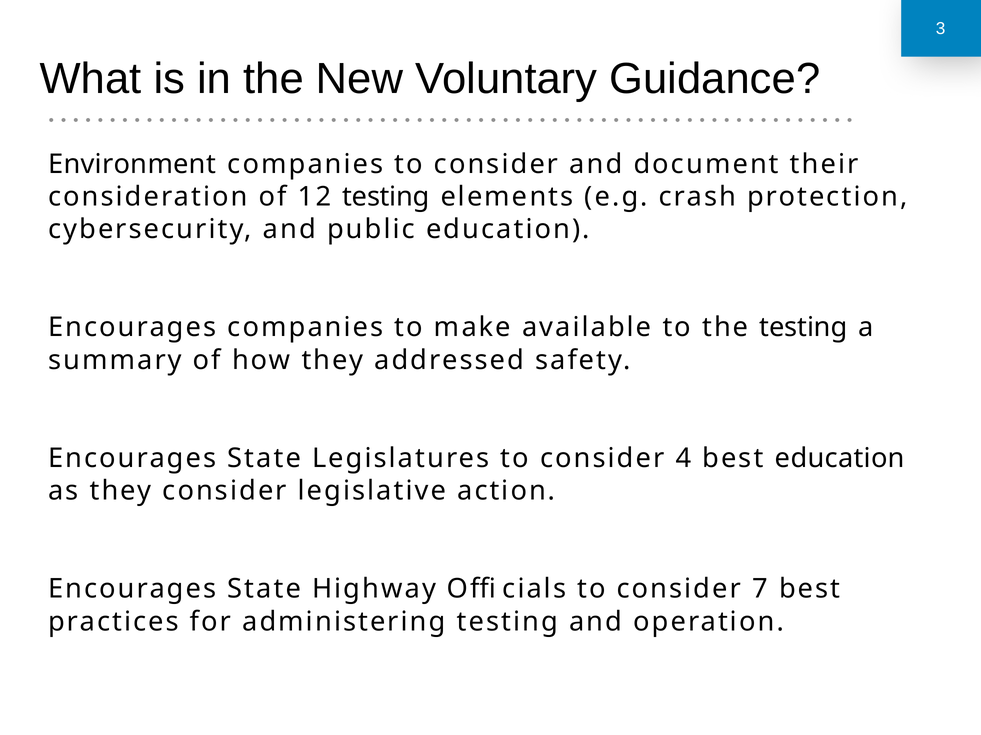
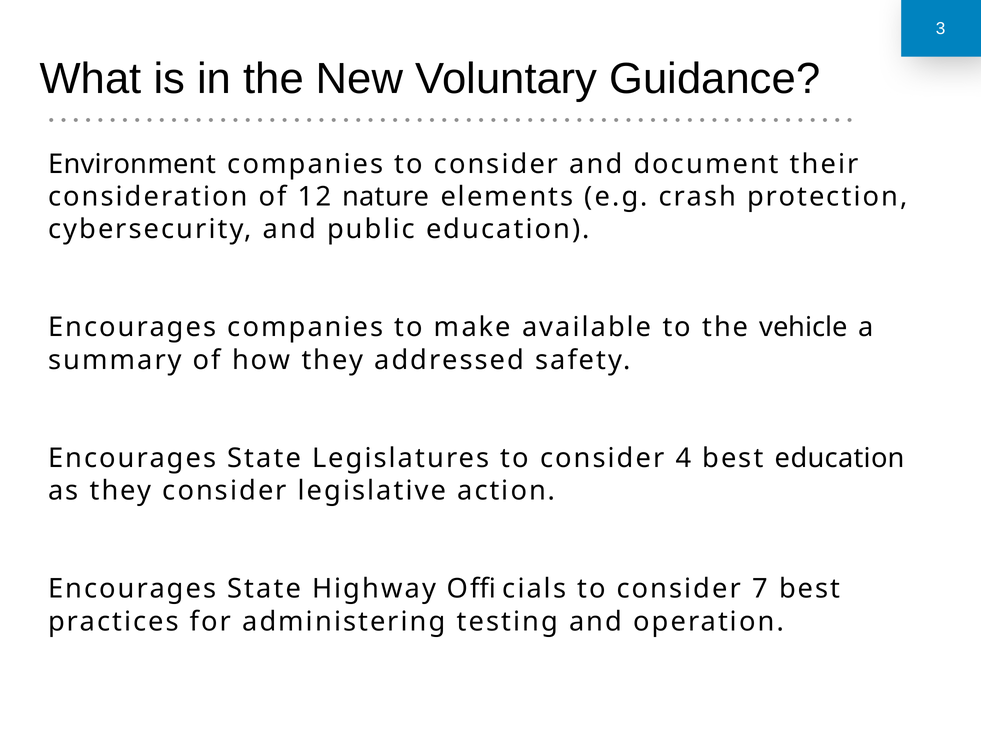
12 testing: testing -> nature
the testing: testing -> vehicle
